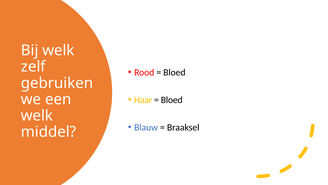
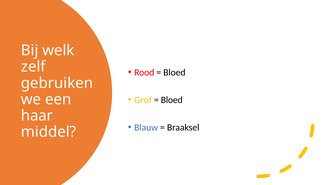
Haar: Haar -> Grof
welk at (37, 115): welk -> haar
